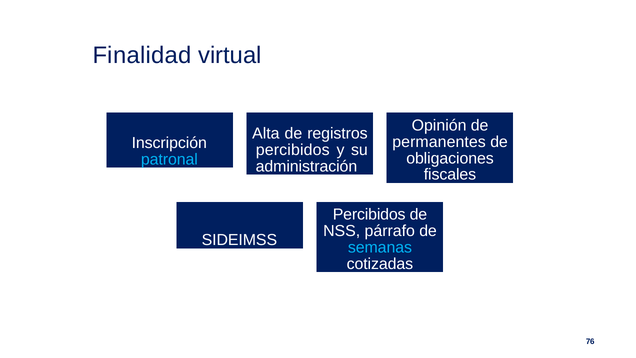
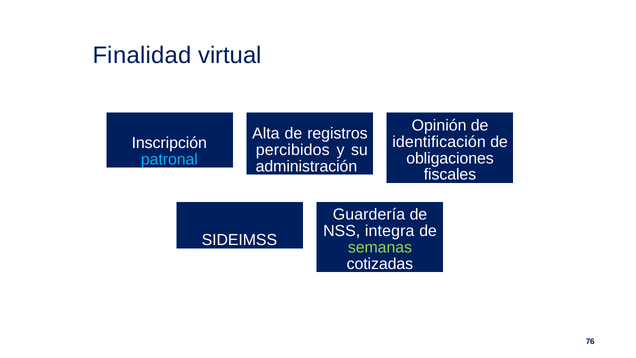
permanentes: permanentes -> identificación
Percibidos at (369, 215): Percibidos -> Guardería
párrafo: párrafo -> integra
semanas colour: light blue -> light green
